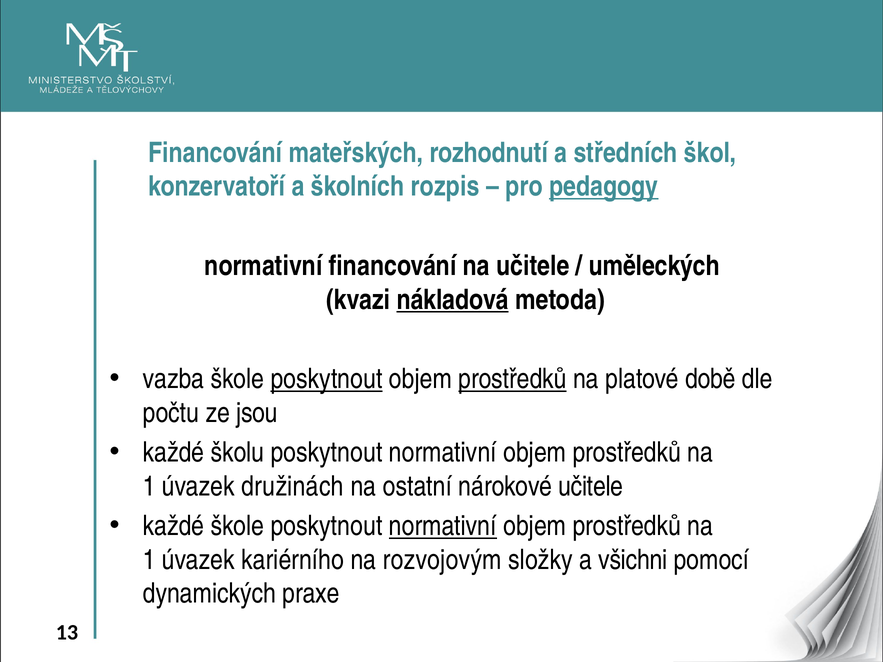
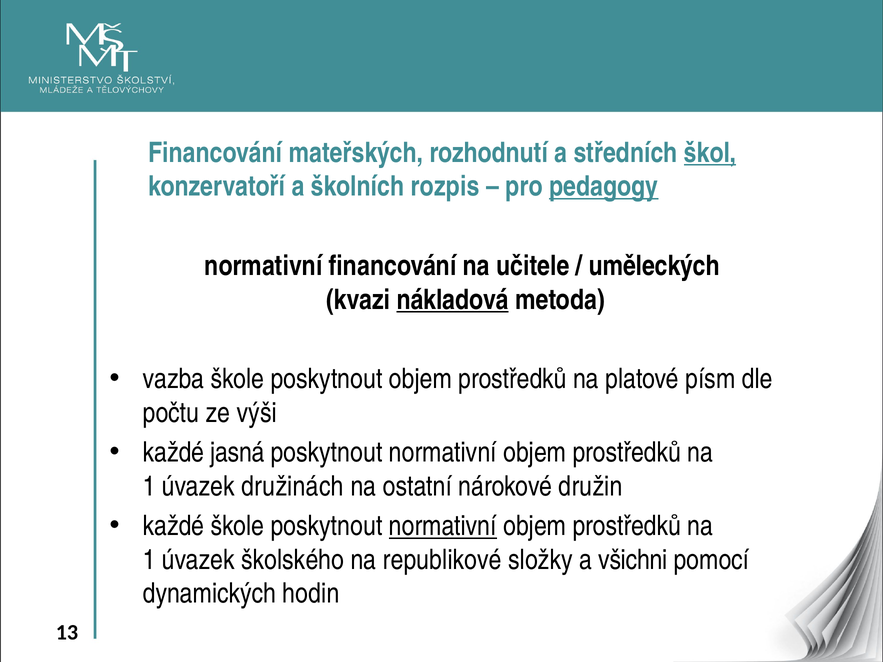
škol underline: none -> present
poskytnout at (327, 379) underline: present -> none
prostředků at (513, 379) underline: present -> none
době: době -> písm
jsou: jsou -> výši
školu: školu -> jasná
nárokové učitele: učitele -> družin
kariérního: kariérního -> školského
rozvojovým: rozvojovým -> republikové
praxe: praxe -> hodin
